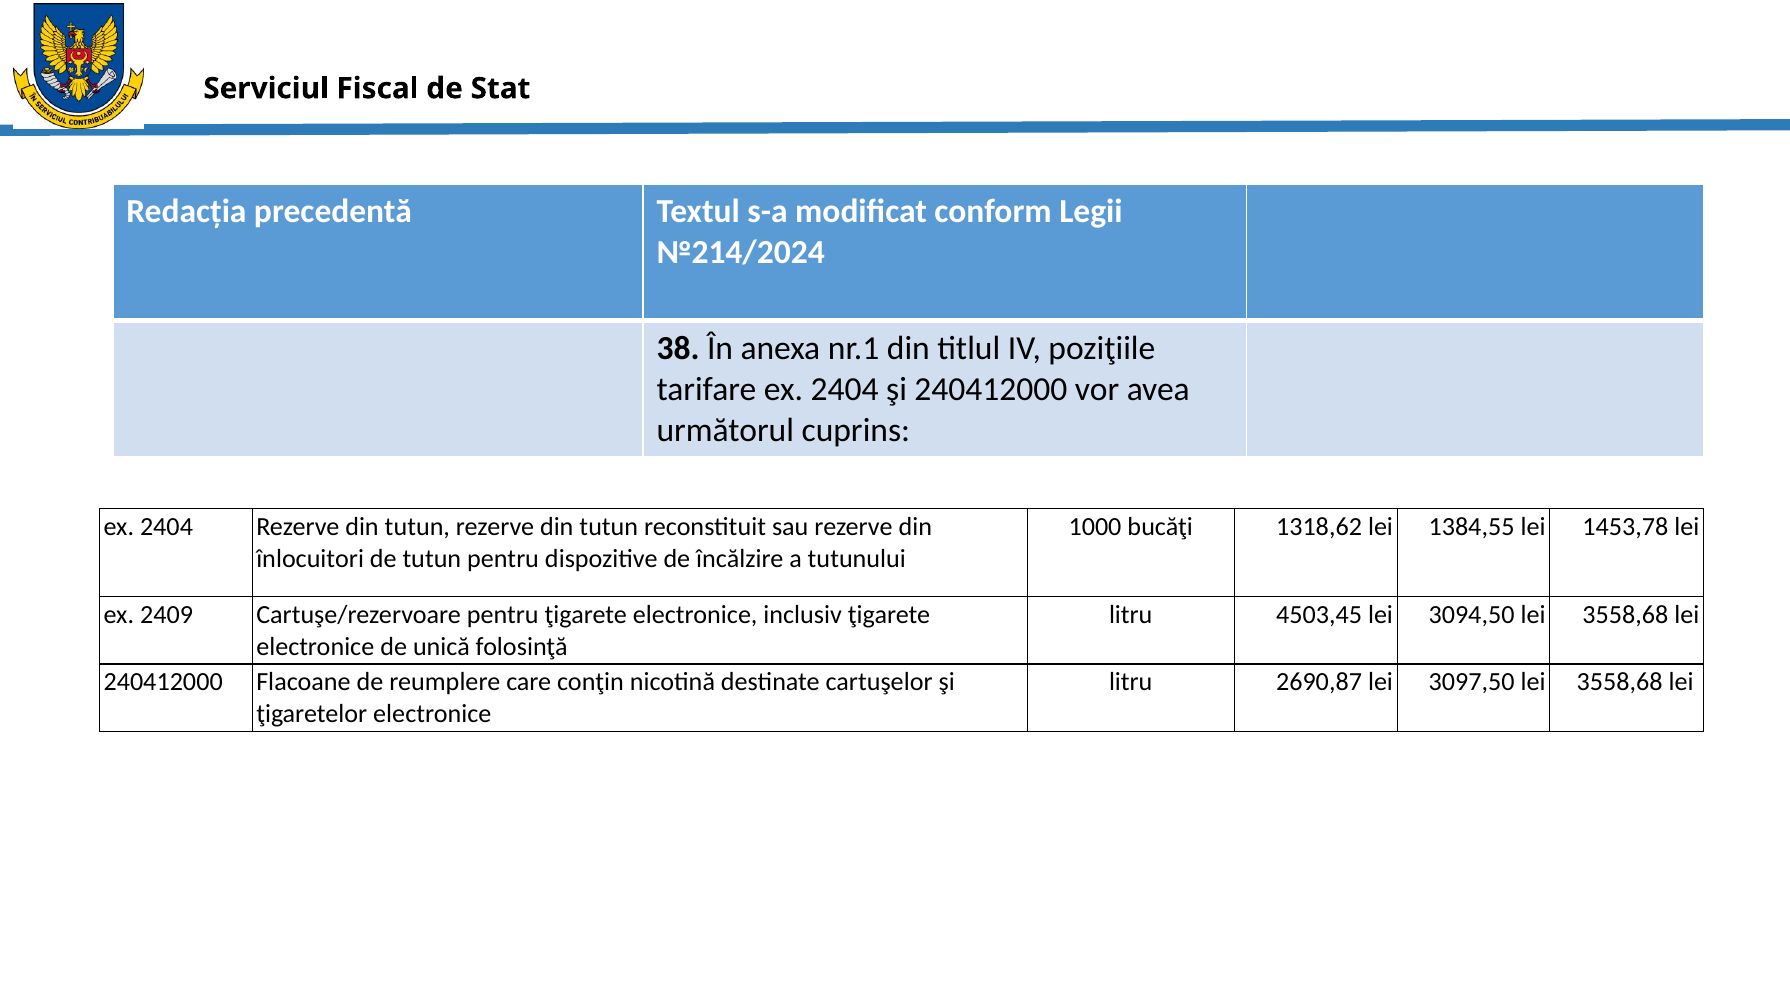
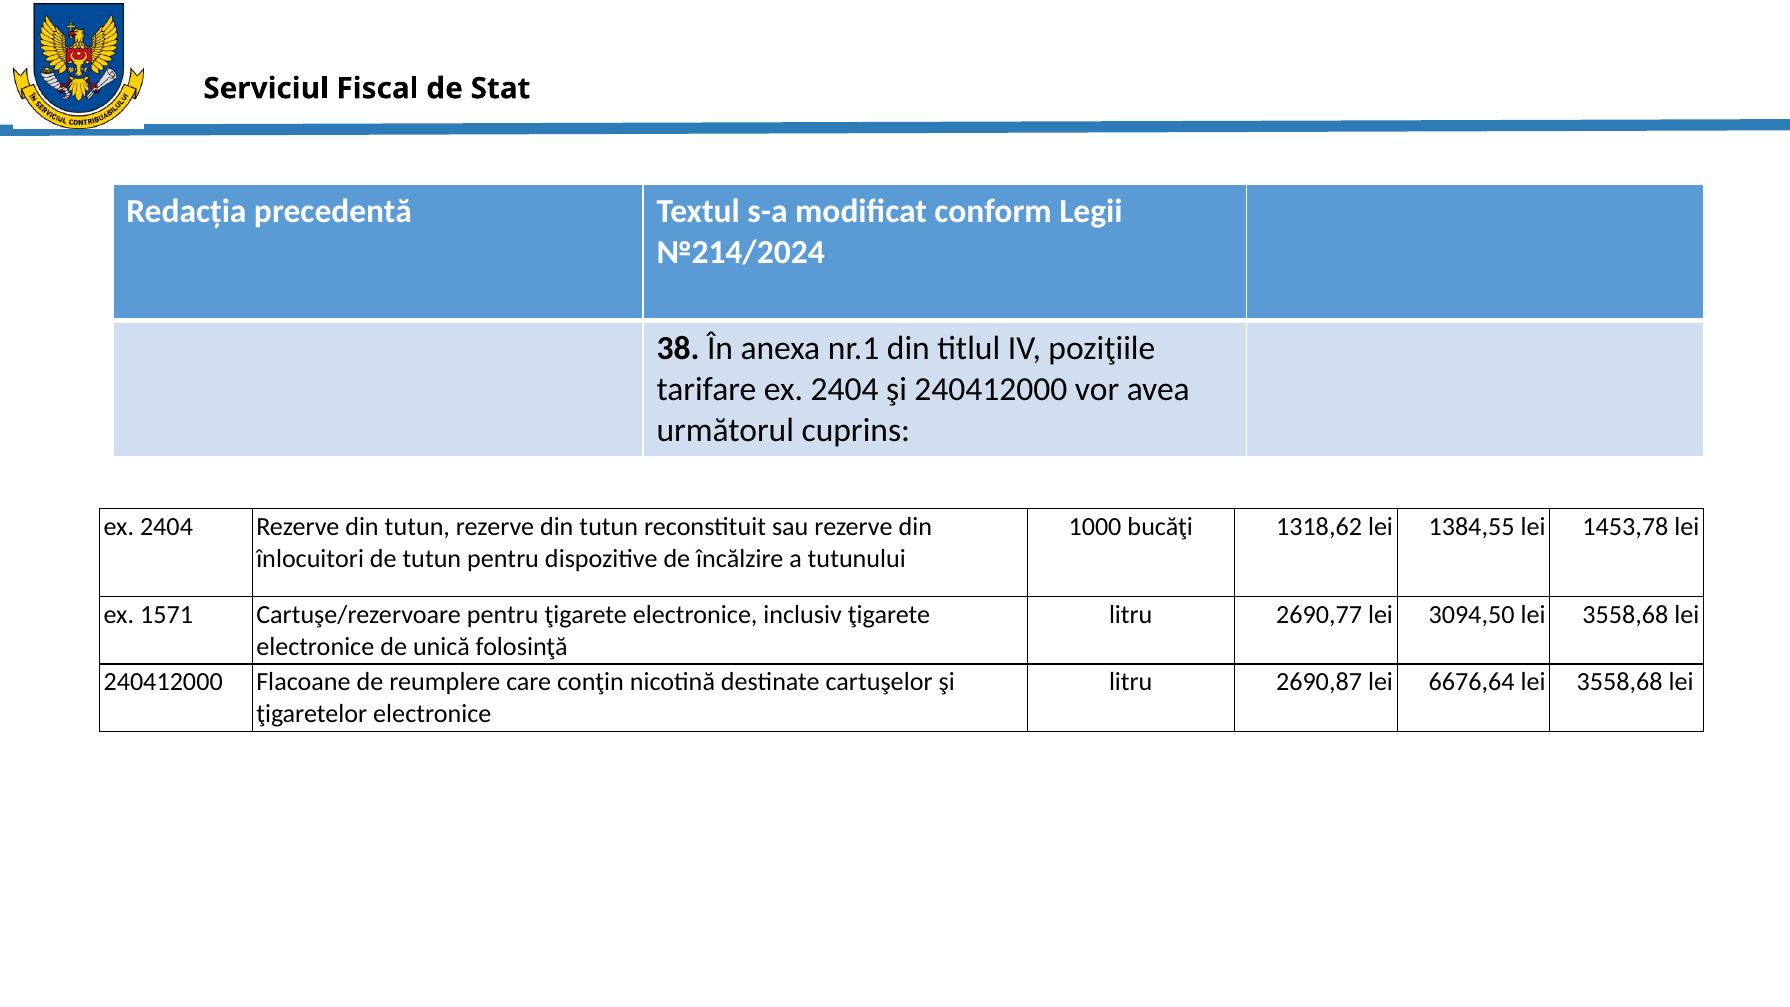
2409: 2409 -> 1571
4503,45: 4503,45 -> 2690,77
3097,50: 3097,50 -> 6676,64
